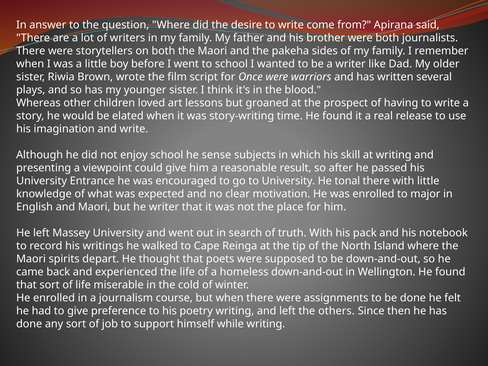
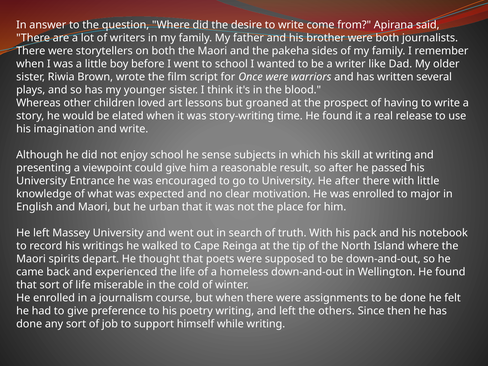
He tonal: tonal -> after
he writer: writer -> urban
